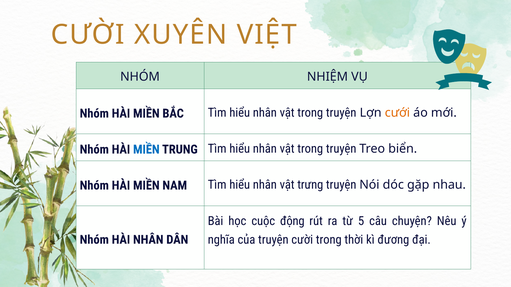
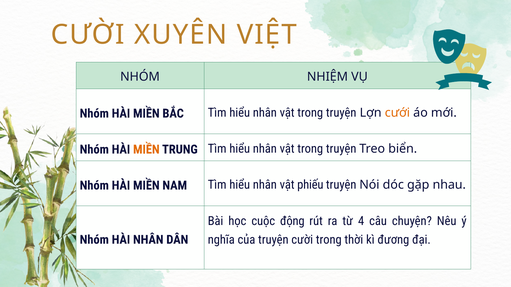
MIỀN at (146, 150) colour: blue -> orange
trưng: trưng -> phiếu
5: 5 -> 4
